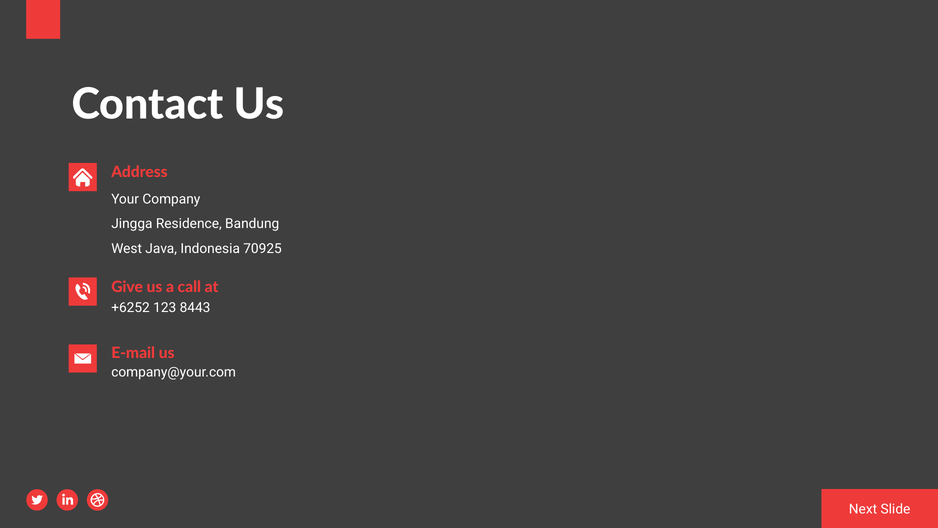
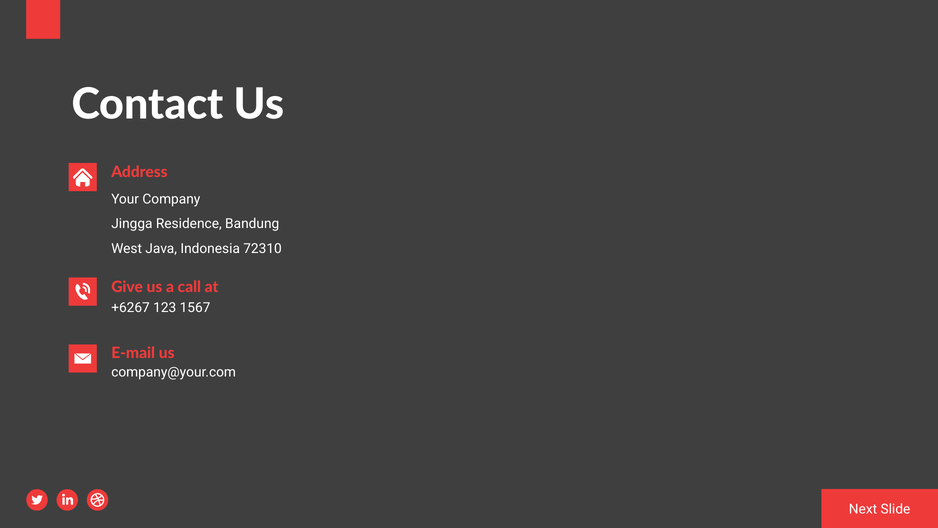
70925: 70925 -> 72310
+6252: +6252 -> +6267
8443: 8443 -> 1567
